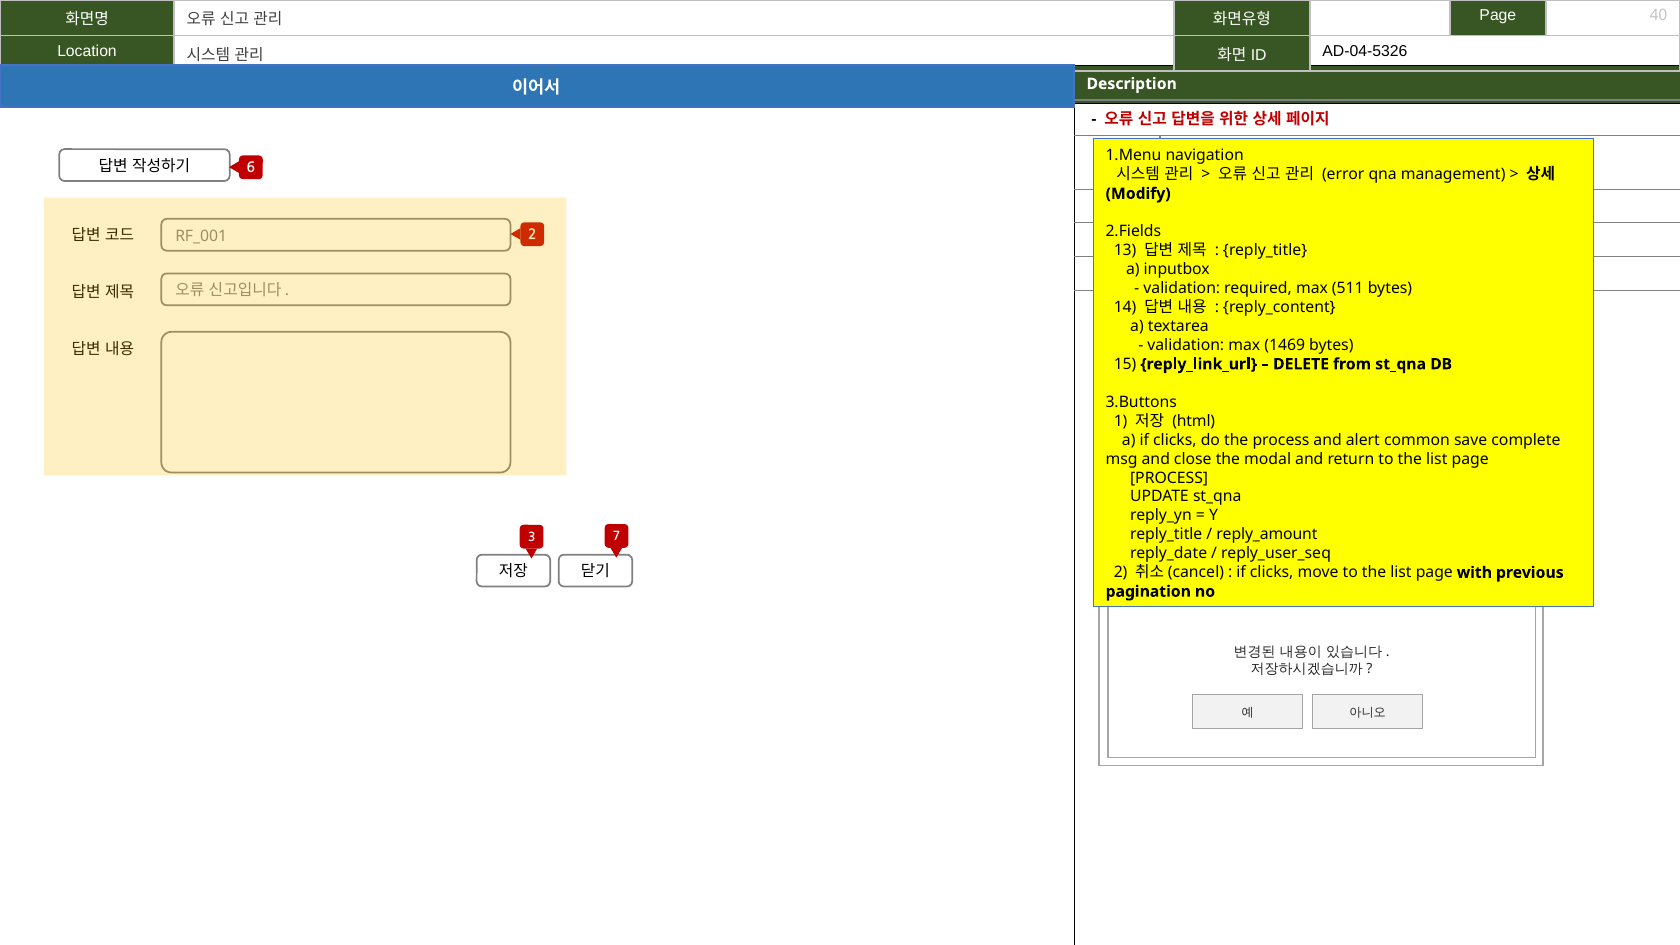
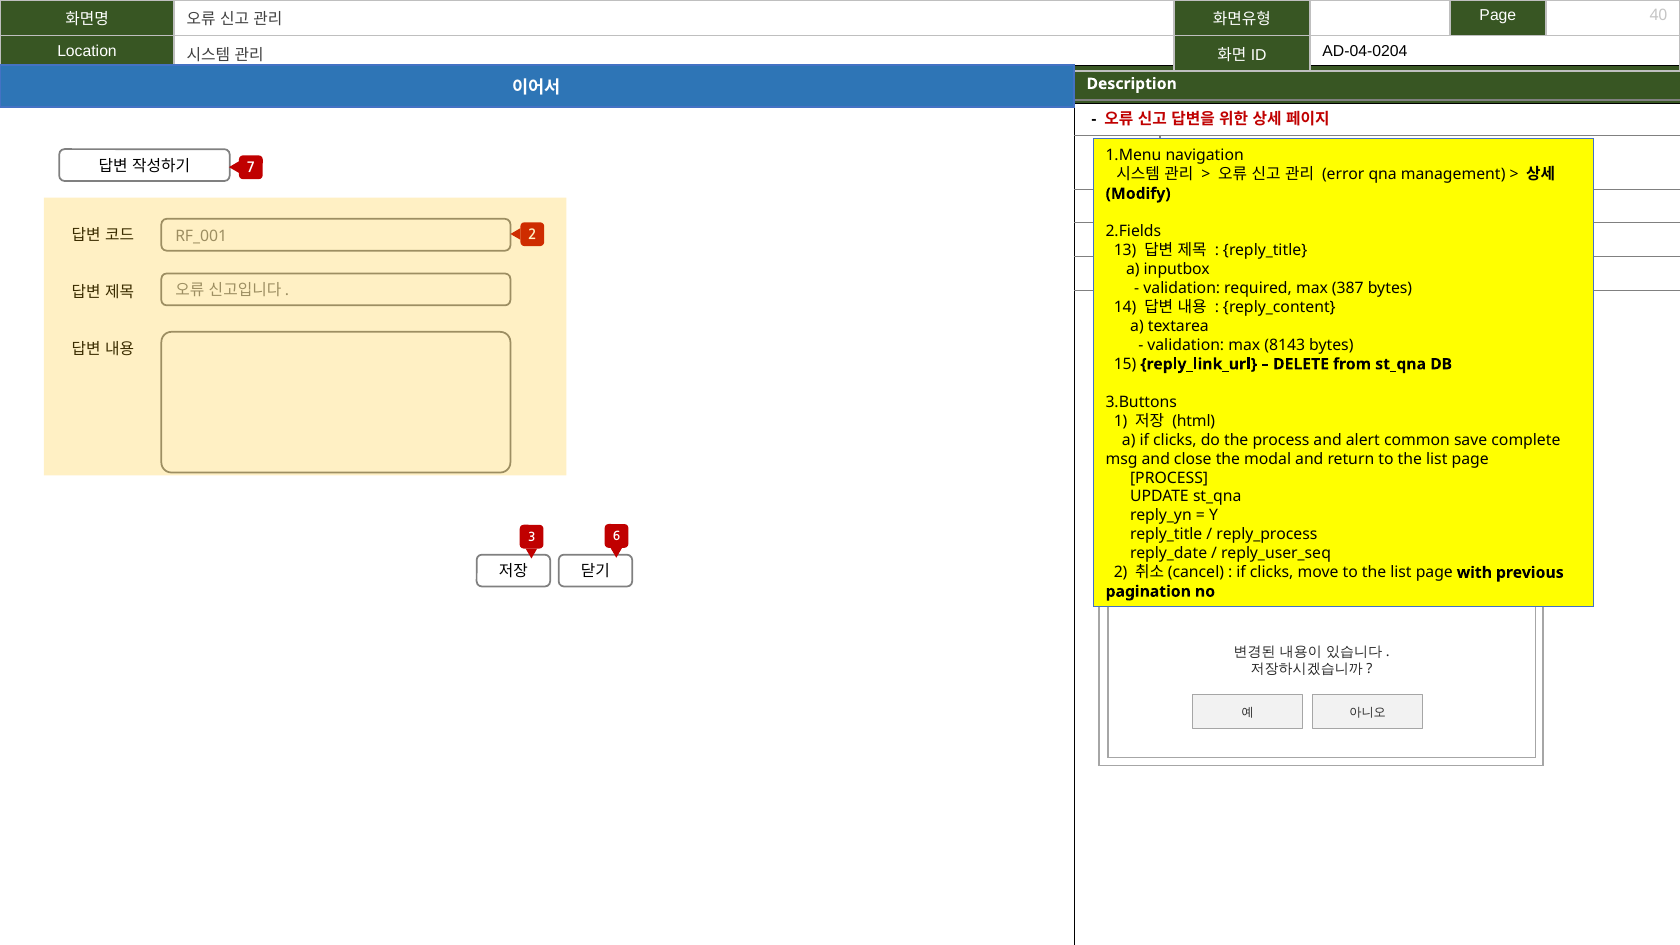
AD-04-5326: AD-04-5326 -> AD-04-0204
6: 6 -> 7
511: 511 -> 387
1469: 1469 -> 8143
reply_amount: reply_amount -> reply_process
7: 7 -> 6
